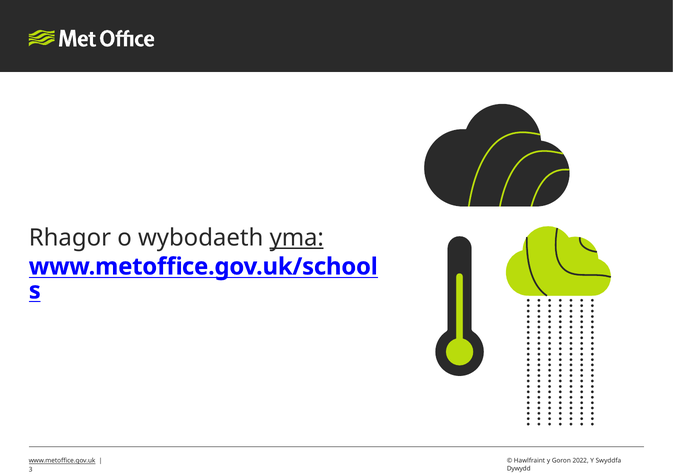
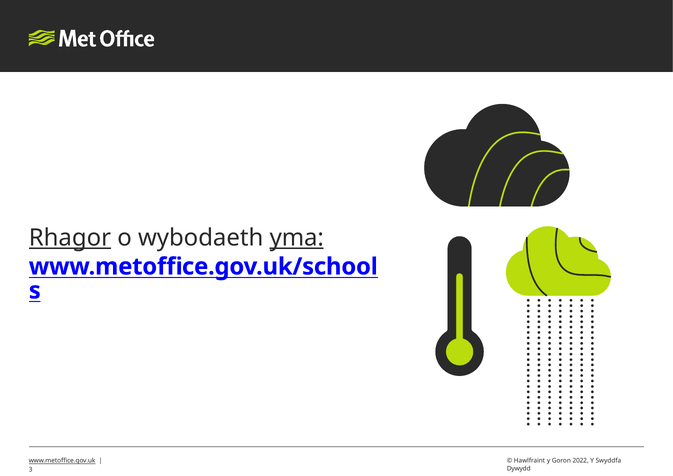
Rhagor underline: none -> present
